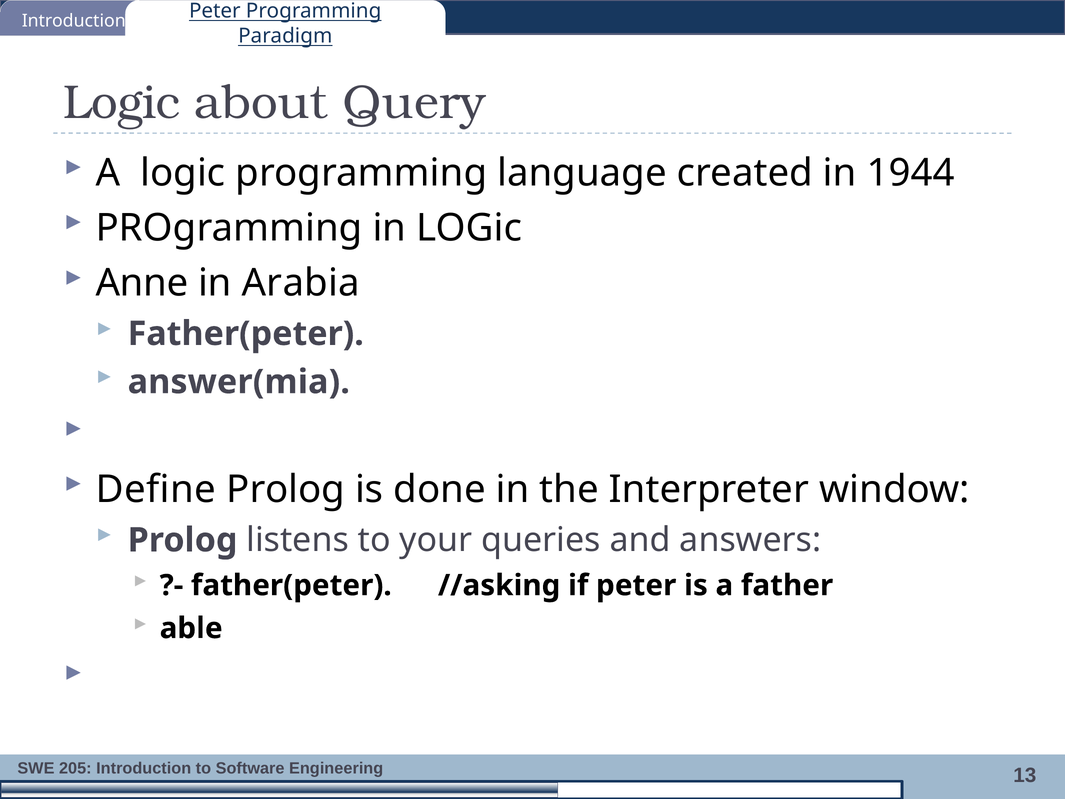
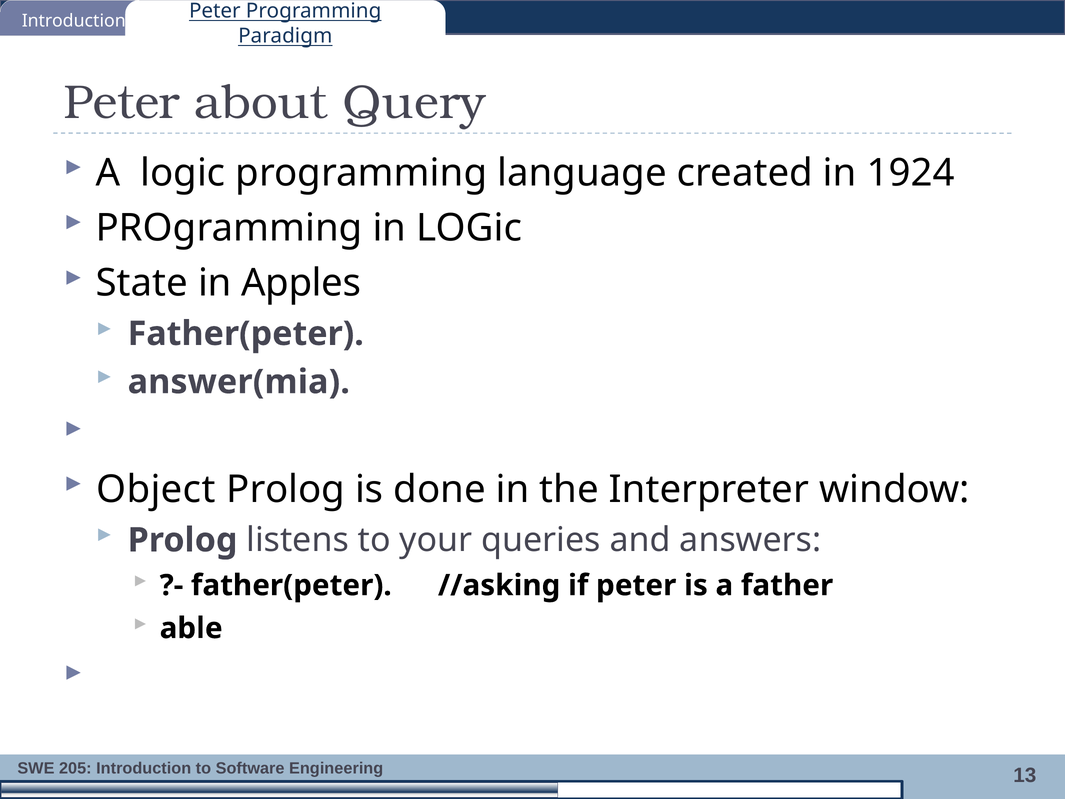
Logic at (122, 103): Logic -> Peter
1944: 1944 -> 1924
Anne: Anne -> State
Arabia: Arabia -> Apples
Define: Define -> Object
